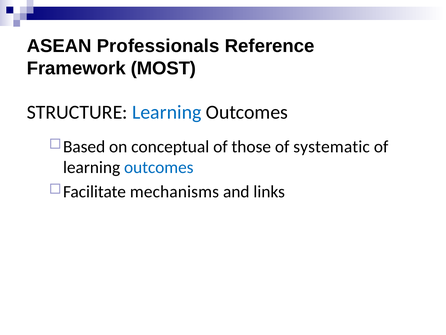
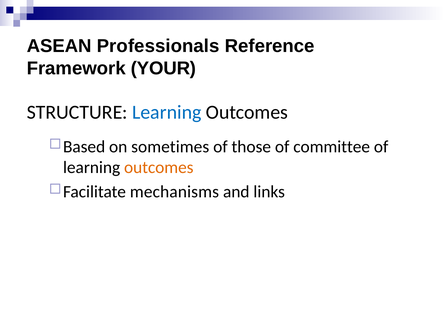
MOST: MOST -> YOUR
conceptual: conceptual -> sometimes
systematic: systematic -> committee
outcomes at (159, 167) colour: blue -> orange
